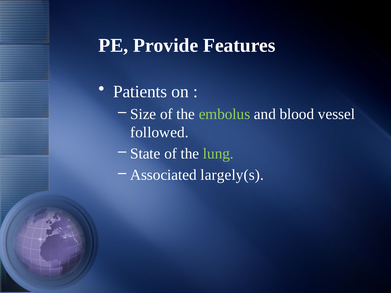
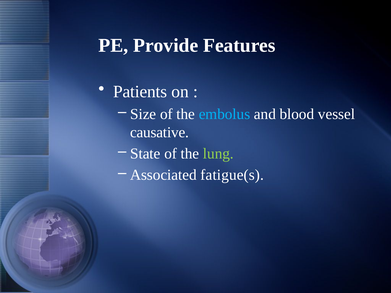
embolus colour: light green -> light blue
followed: followed -> causative
largely(s: largely(s -> fatigue(s
